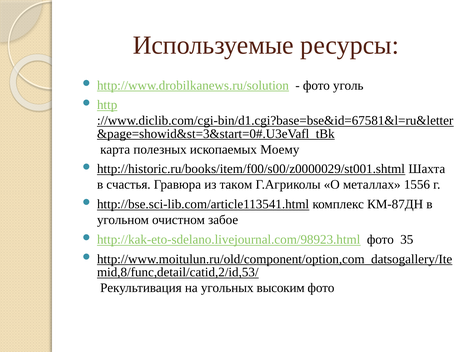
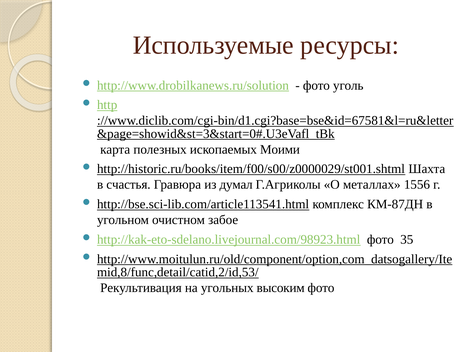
Моему: Моему -> Моими
таком: таком -> думал
